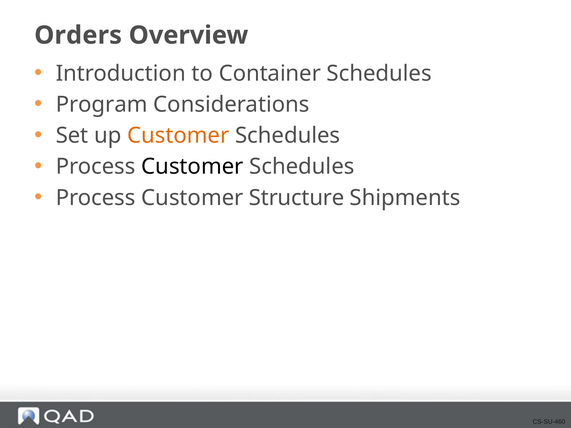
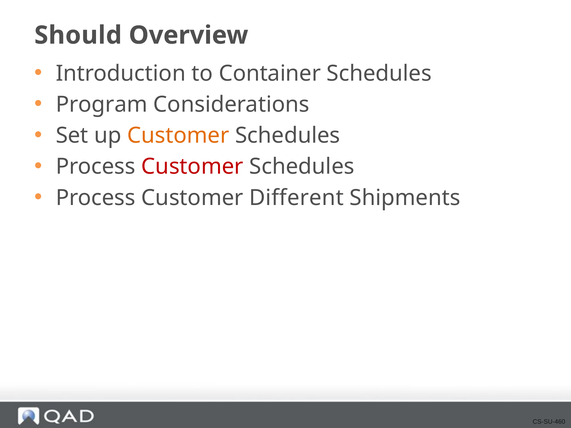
Orders: Orders -> Should
Customer at (192, 167) colour: black -> red
Structure: Structure -> Different
